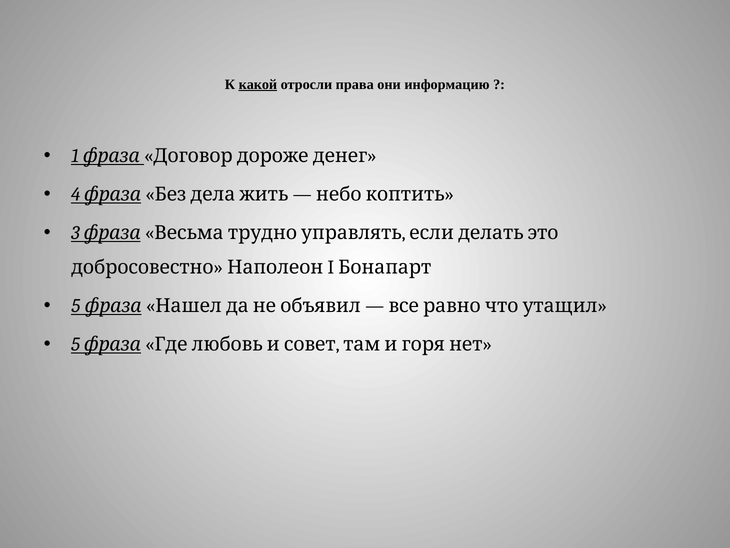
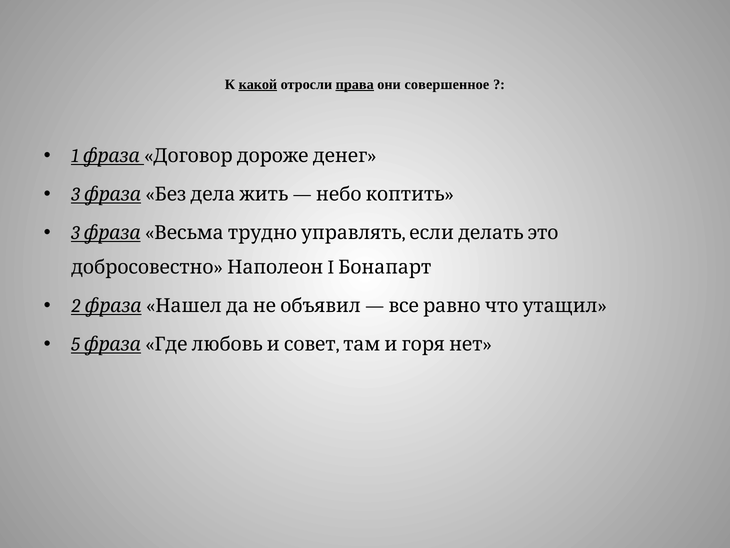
права underline: none -> present
информацию: информацию -> совершенное
4 at (76, 194): 4 -> 3
5 at (76, 306): 5 -> 2
